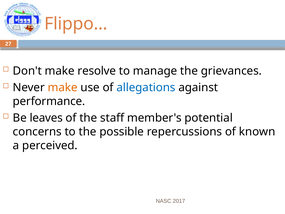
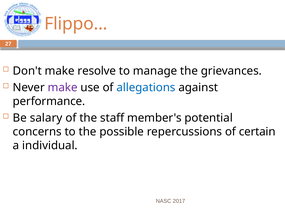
make at (63, 87) colour: orange -> purple
leaves: leaves -> salary
known: known -> certain
perceived: perceived -> individual
